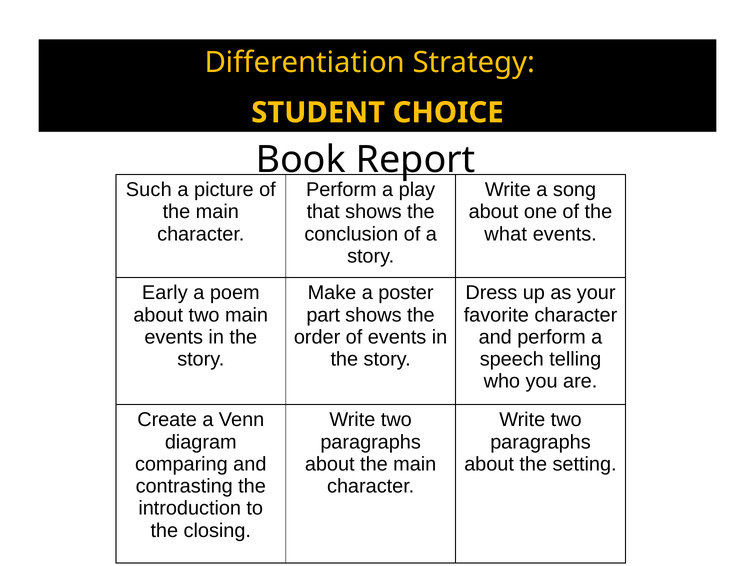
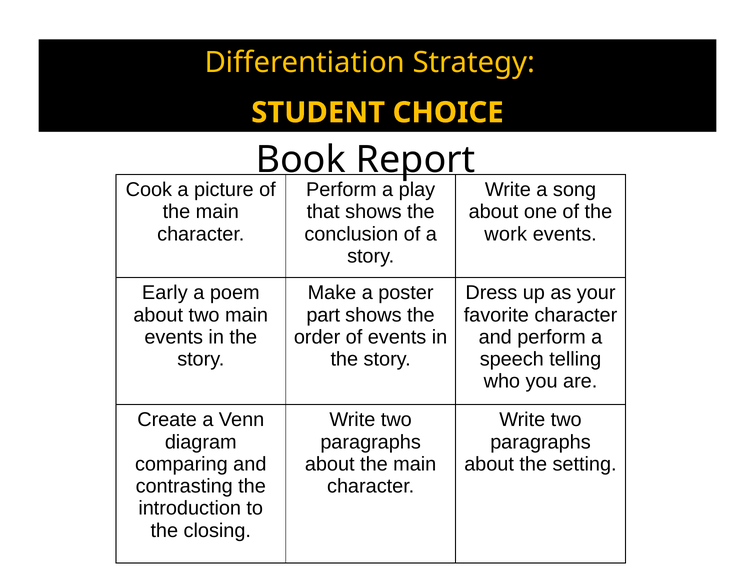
Such: Such -> Cook
what: what -> work
